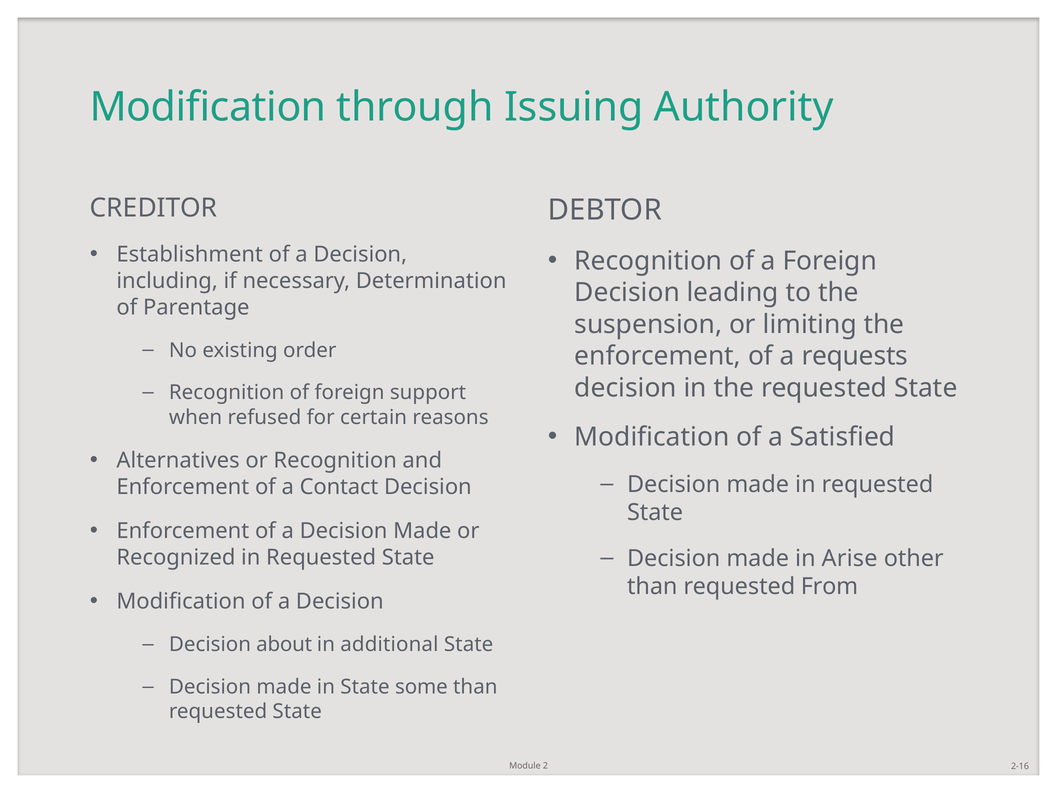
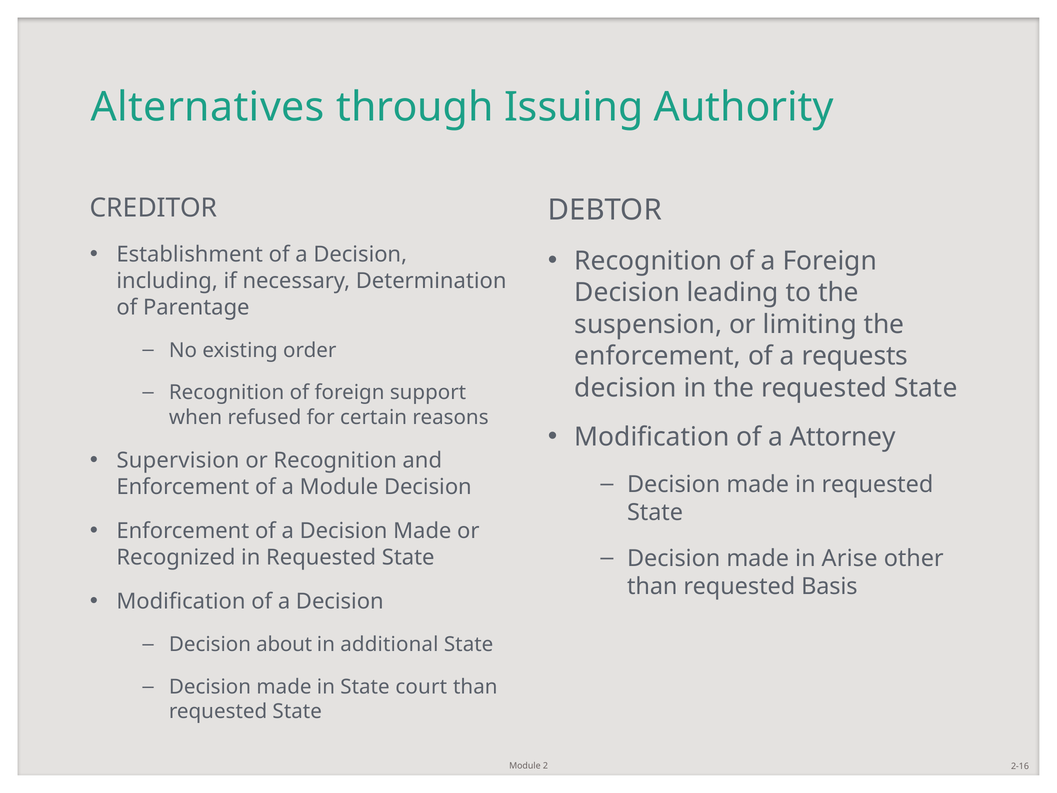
Modification at (208, 107): Modification -> Alternatives
Satisfied: Satisfied -> Attorney
Alternatives: Alternatives -> Supervision
a Contact: Contact -> Module
From: From -> Basis
some: some -> court
